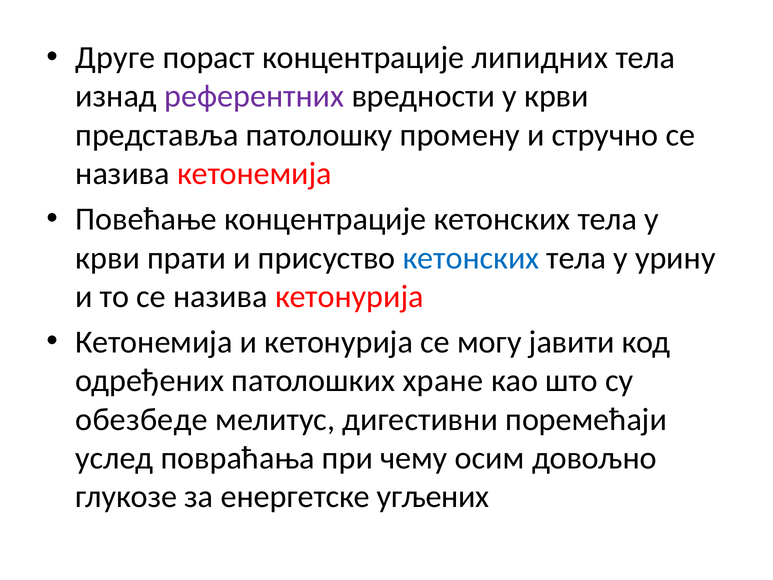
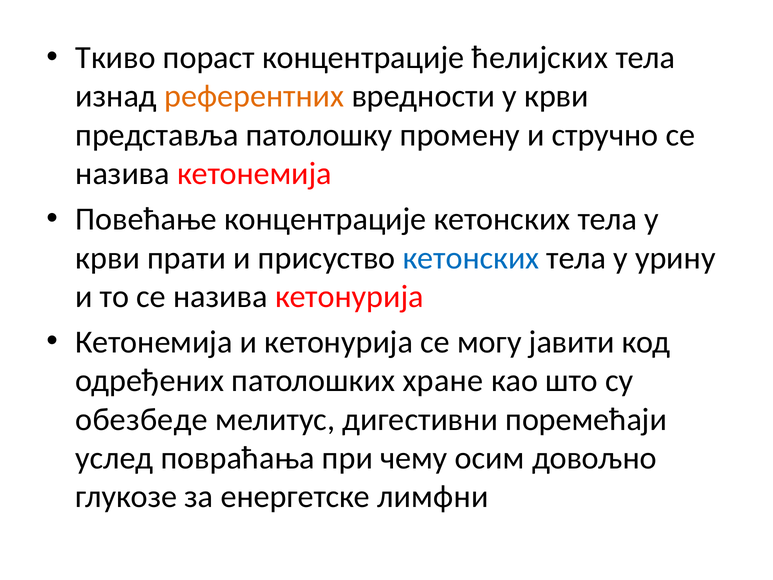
Друге: Друге -> Ткиво
липидних: липидних -> ћелијских
референтних colour: purple -> orange
угљених: угљених -> лимфни
